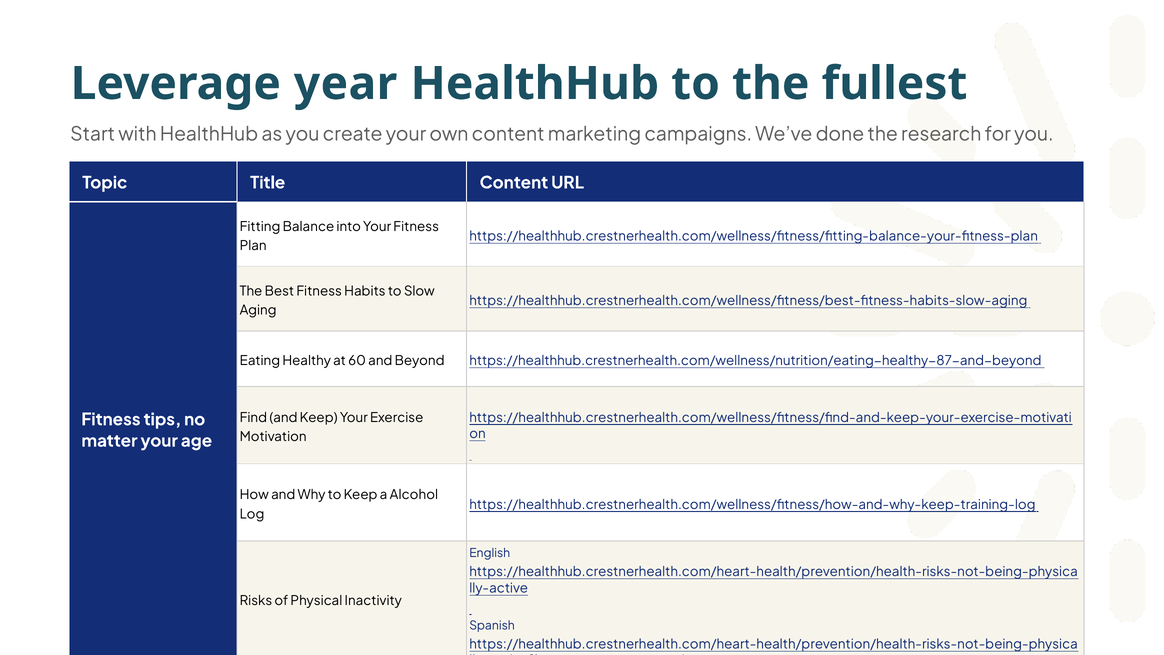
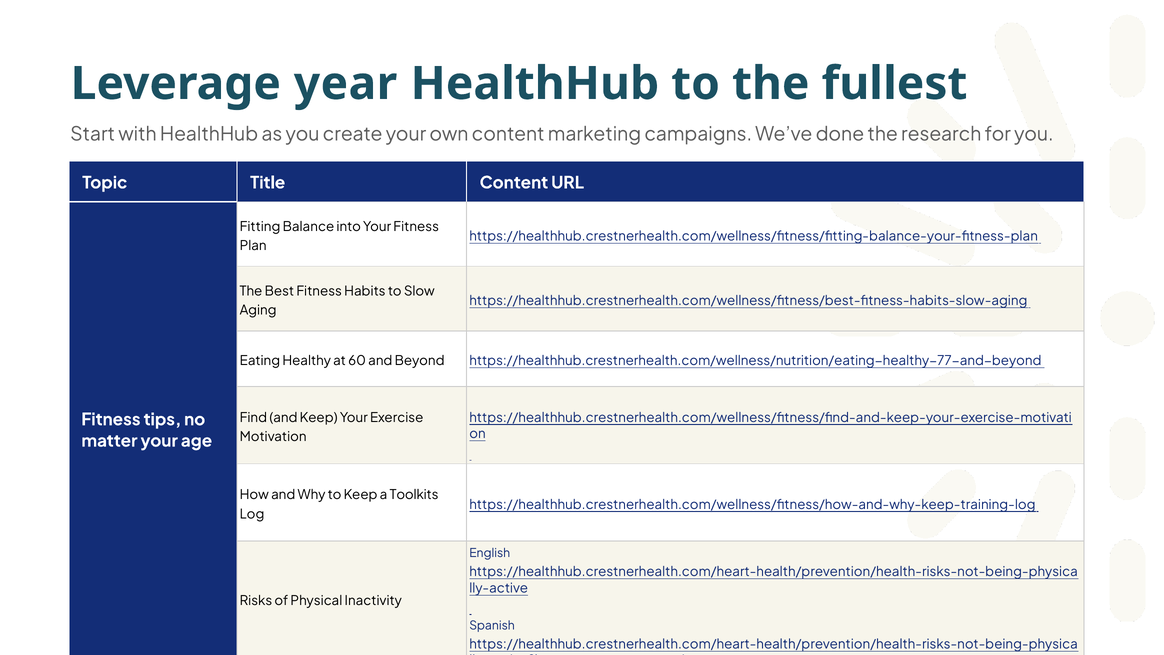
https://healthhub.crestnerhealth.com/wellness/nutrition/eating-healthy-87-and-beyond: https://healthhub.crestnerhealth.com/wellness/nutrition/eating-healthy-87-and-beyond -> https://healthhub.crestnerhealth.com/wellness/nutrition/eating-healthy-77-and-beyond
Alcohol: Alcohol -> Toolkits
